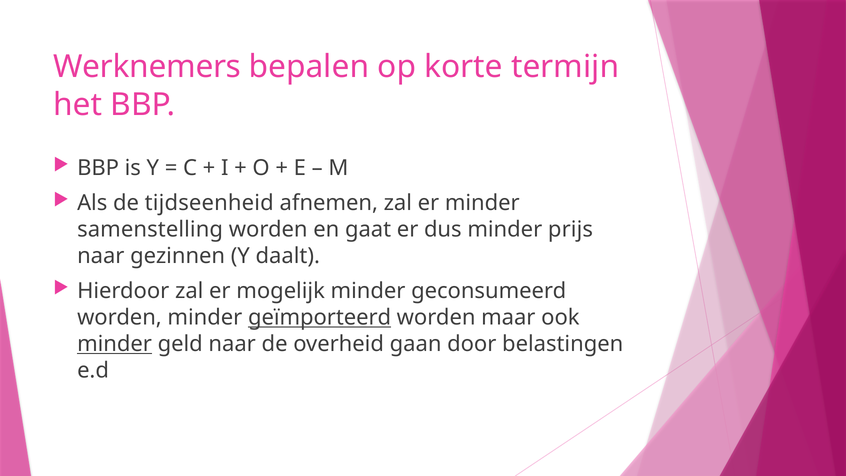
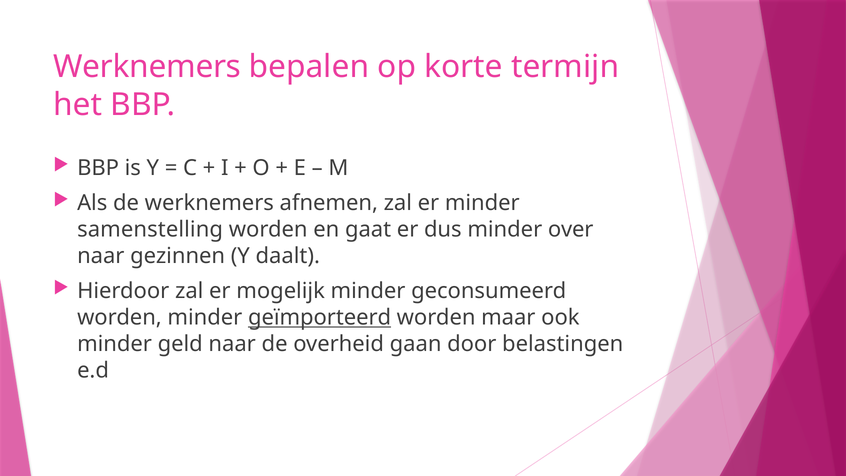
de tijdseenheid: tijdseenheid -> werknemers
prijs: prijs -> over
minder at (115, 344) underline: present -> none
